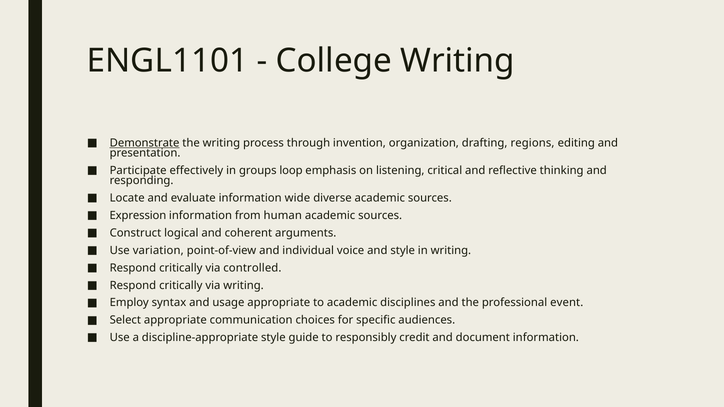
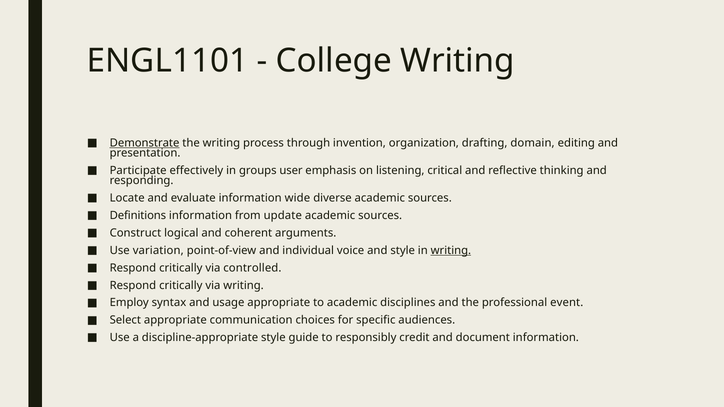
regions: regions -> domain
loop: loop -> user
Expression: Expression -> Definitions
human: human -> update
writing at (451, 251) underline: none -> present
